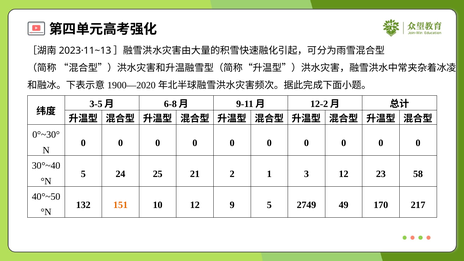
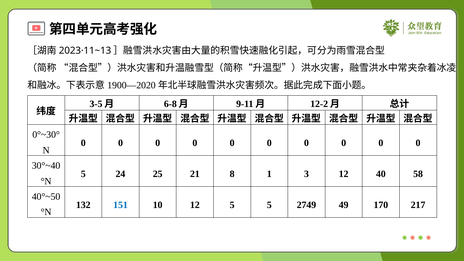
2: 2 -> 8
23: 23 -> 40
151 colour: orange -> blue
12 9: 9 -> 5
